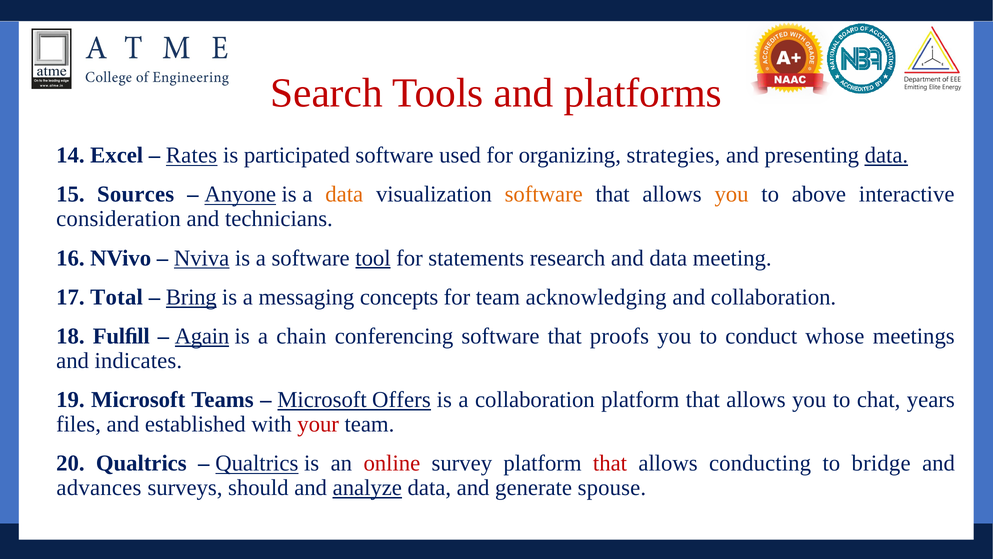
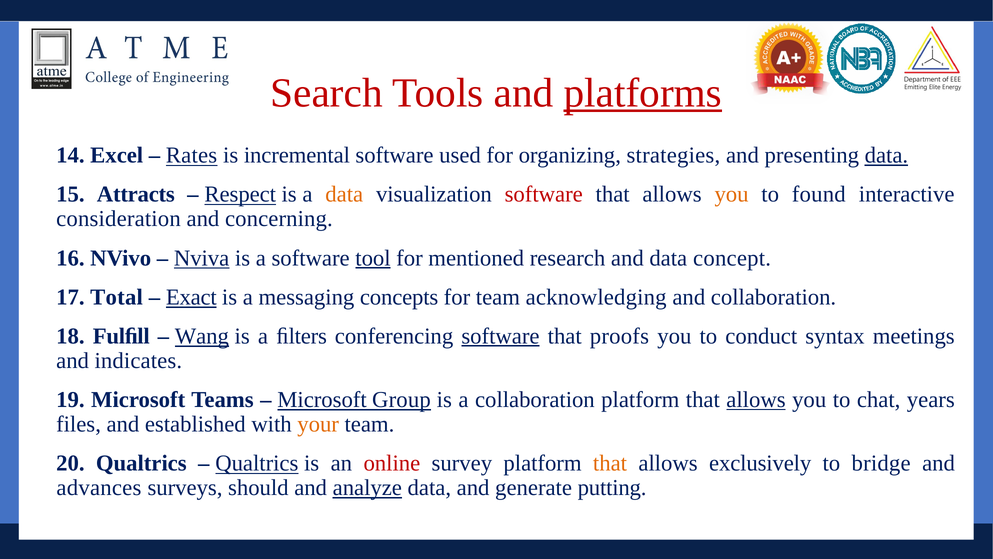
platforms underline: none -> present
participated: participated -> incremental
Sources: Sources -> Attracts
Anyone: Anyone -> Respect
software at (544, 194) colour: orange -> red
above: above -> found
technicians: technicians -> concerning
statements: statements -> mentioned
meeting: meeting -> concept
Bring: Bring -> Exact
Again: Again -> Wang
chain: chain -> ﬁlters
software at (500, 336) underline: none -> present
whose: whose -> syntax
Offers: Offers -> Group
allows at (756, 399) underline: none -> present
your colour: red -> orange
that at (610, 463) colour: red -> orange
conducting: conducting -> exclusively
spouse: spouse -> putting
